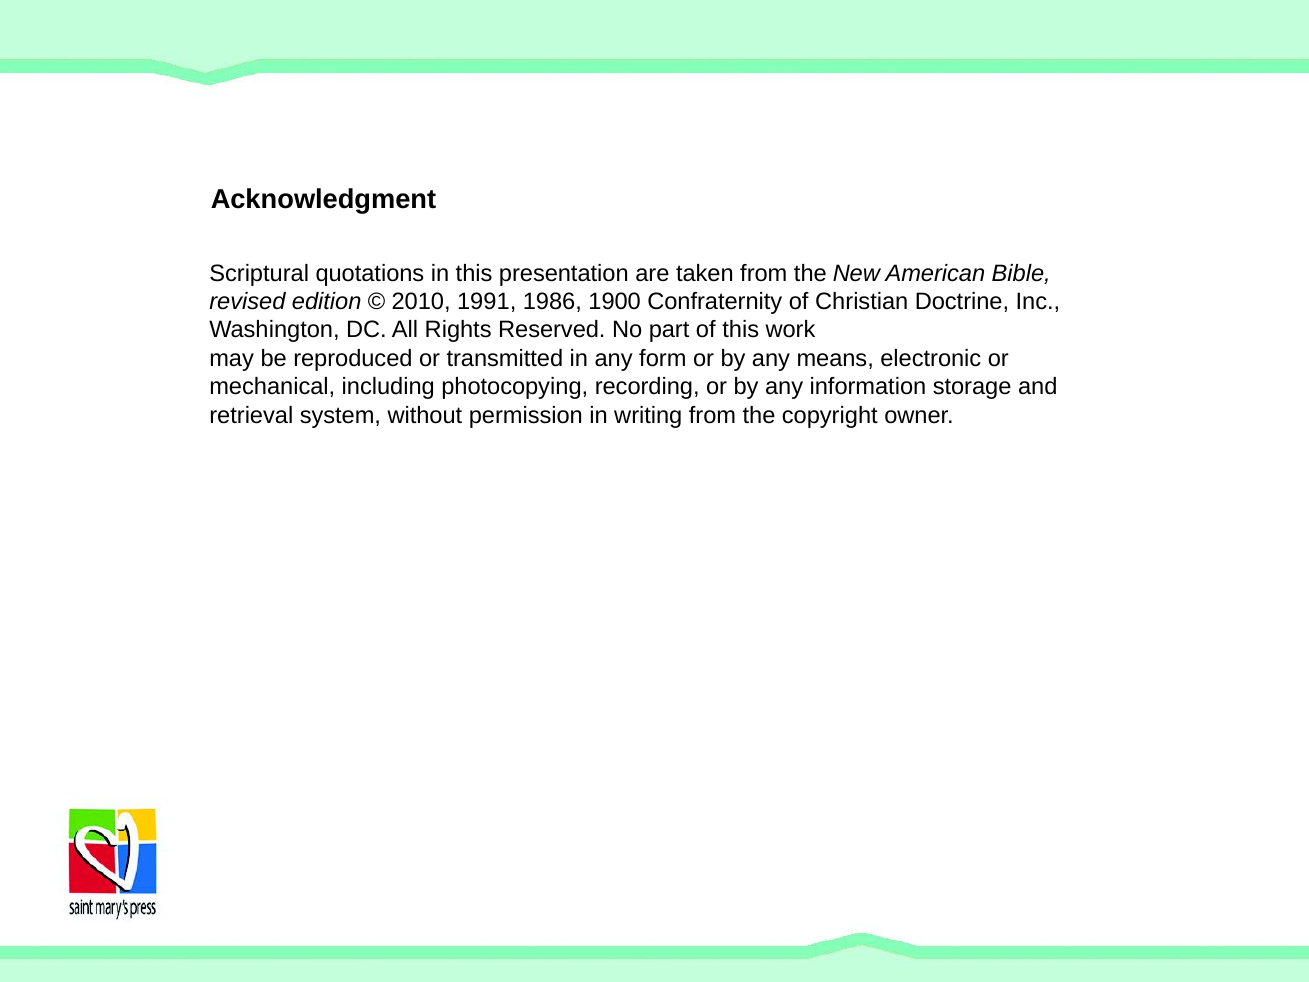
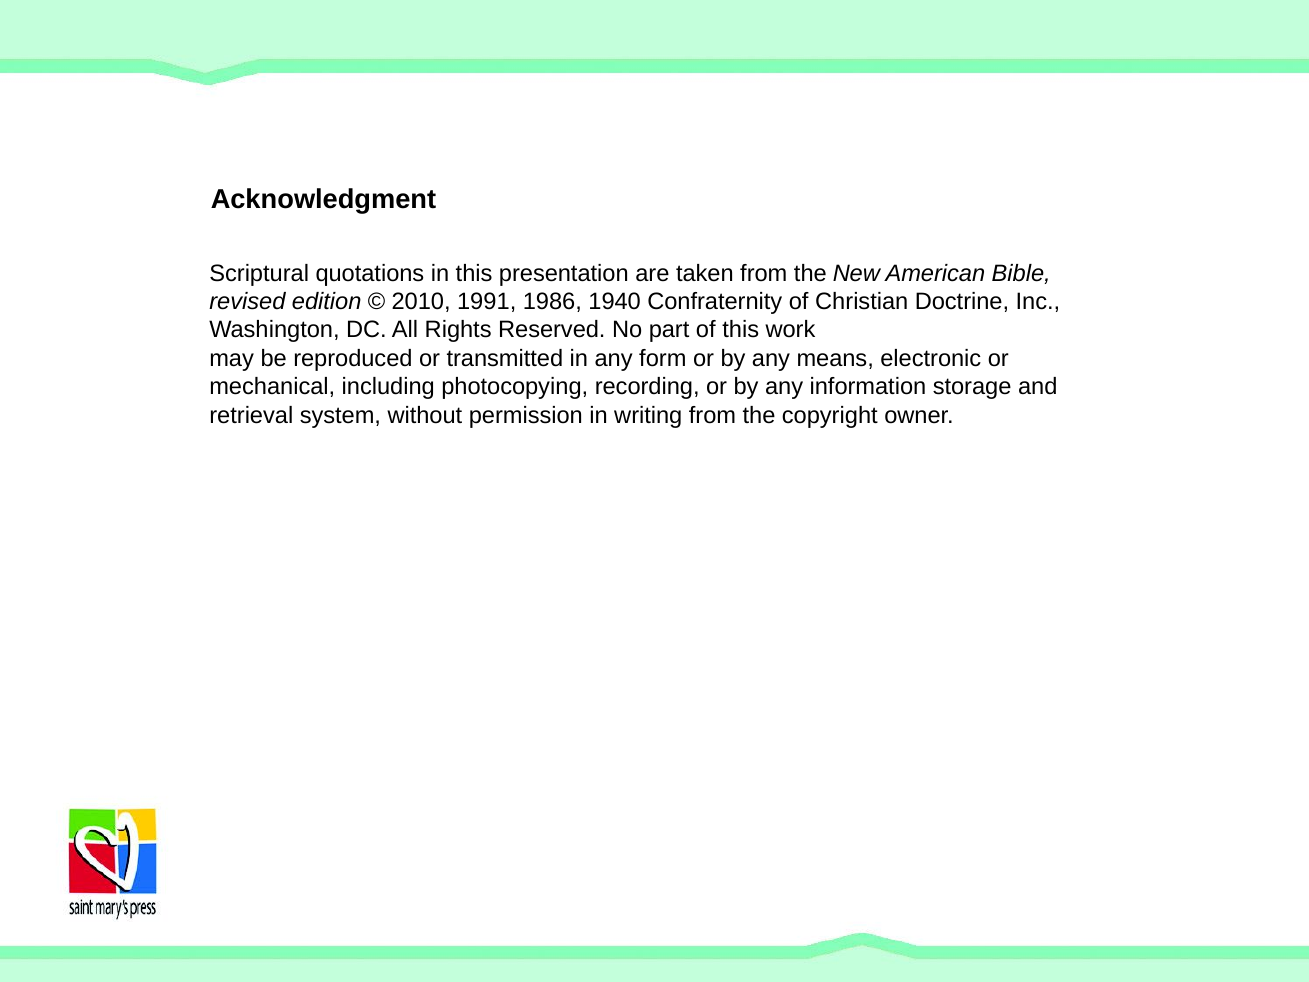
1900: 1900 -> 1940
